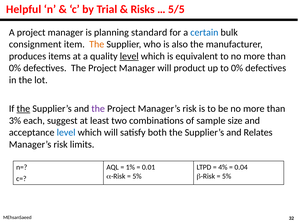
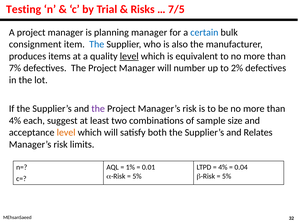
Helpful: Helpful -> Testing
5/5: 5/5 -> 7/5
planning standard: standard -> manager
The at (97, 44) colour: orange -> blue
0% at (15, 68): 0% -> 7%
product: product -> number
to 0%: 0% -> 2%
the at (23, 109) underline: present -> none
3% at (15, 121): 3% -> 4%
level at (66, 133) colour: blue -> orange
